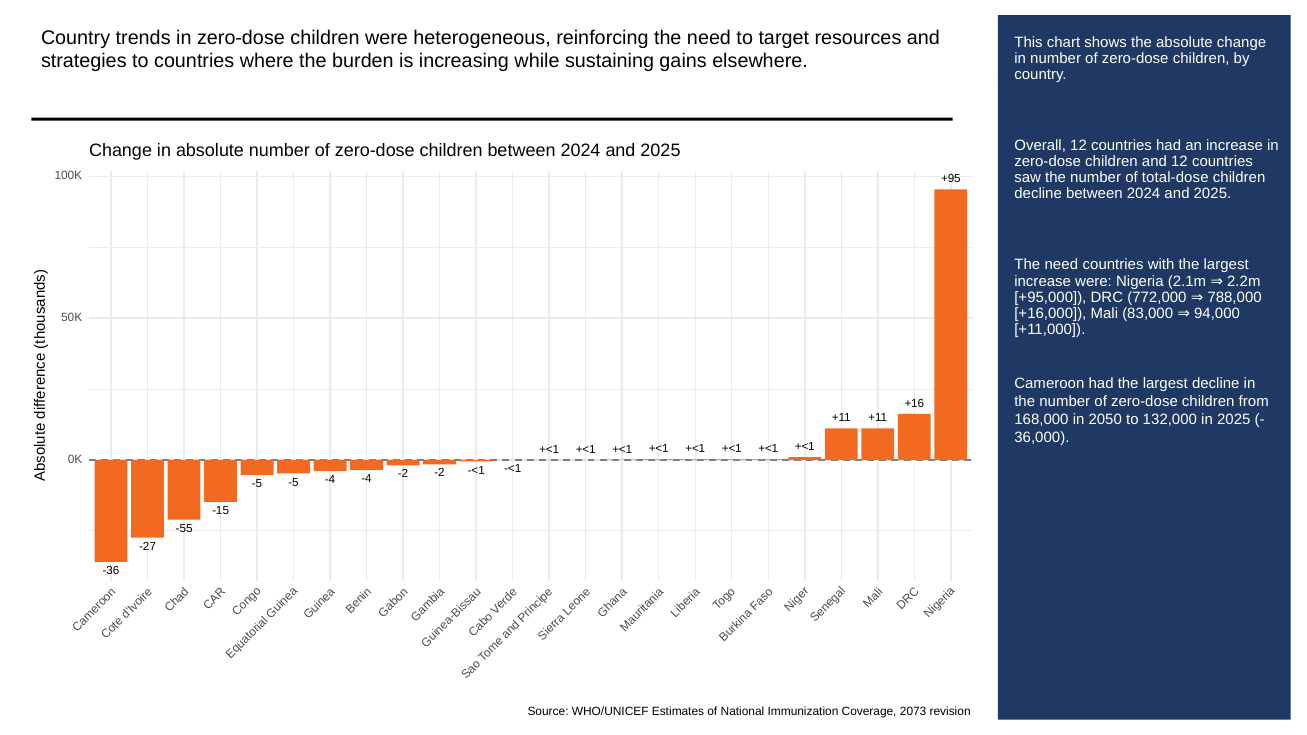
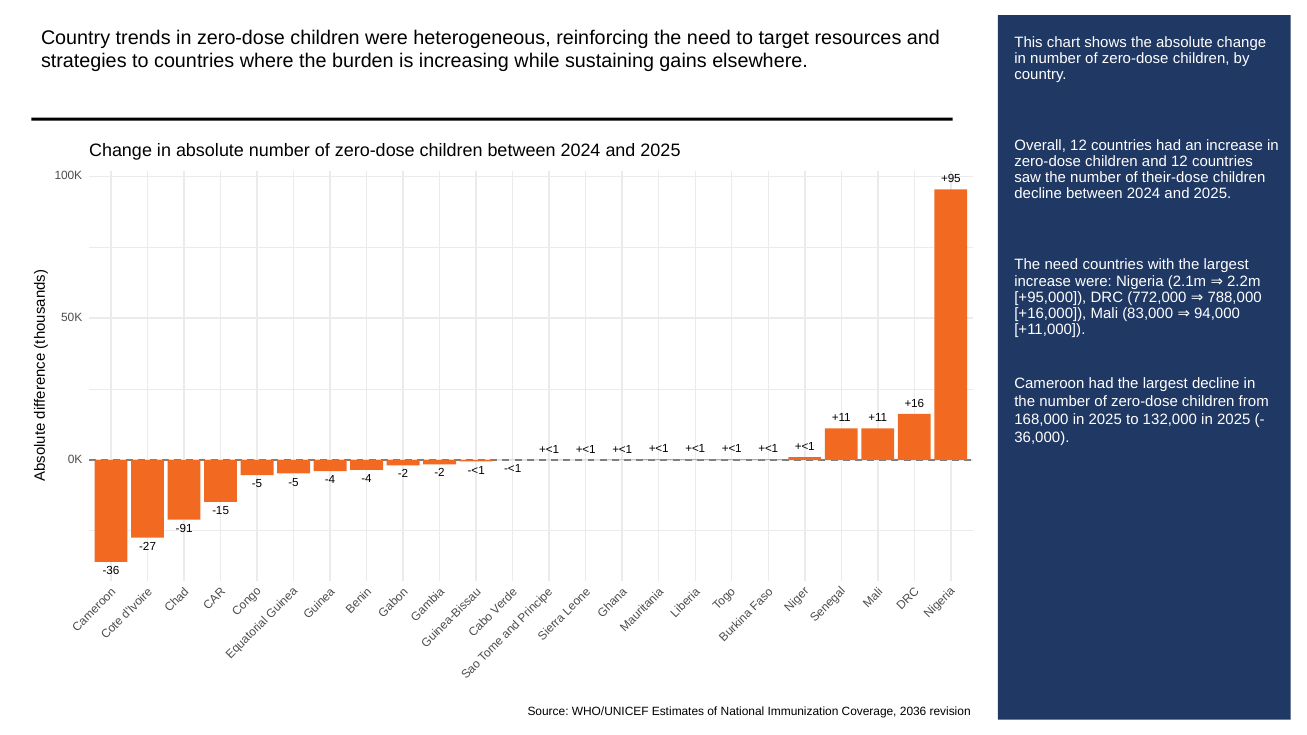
total-dose: total-dose -> their-dose
168,000 in 2050: 2050 -> 2025
-55: -55 -> -91
2073: 2073 -> 2036
